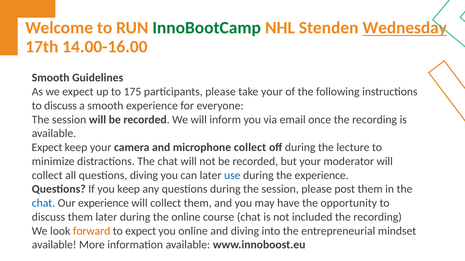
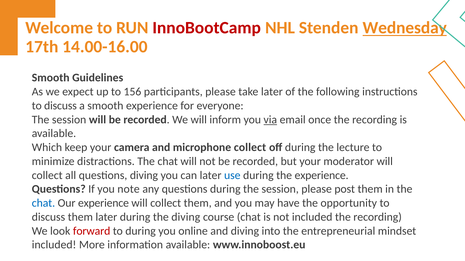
InnoBootCamp colour: green -> red
175: 175 -> 156
take your: your -> later
via underline: none -> present
Expect at (47, 148): Expect -> Which
you keep: keep -> note
the online: online -> diving
forward colour: orange -> red
to expect: expect -> during
available at (54, 245): available -> included
